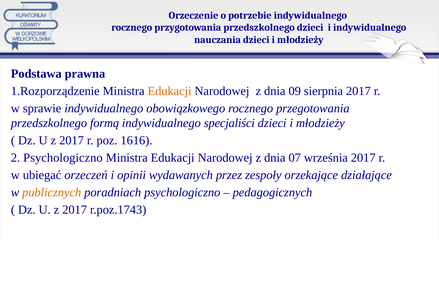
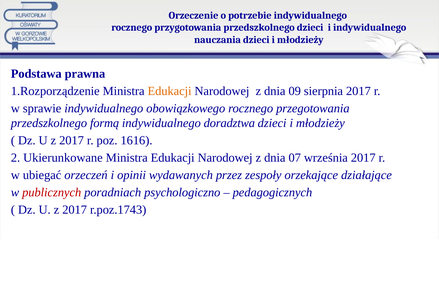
specjaliści: specjaliści -> doradztwa
2 Psychologiczno: Psychologiczno -> Ukierunkowane
publicznych colour: orange -> red
